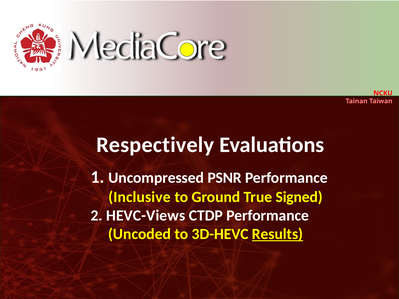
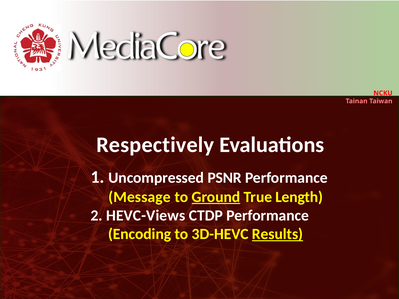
Inclusive: Inclusive -> Message
Ground underline: none -> present
Signed: Signed -> Length
Uncoded: Uncoded -> Encoding
